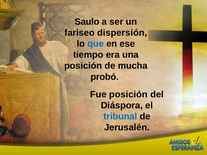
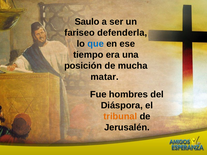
dispersión: dispersión -> defenderla
probó: probó -> matar
Fue posición: posición -> hombres
tribunal colour: blue -> orange
